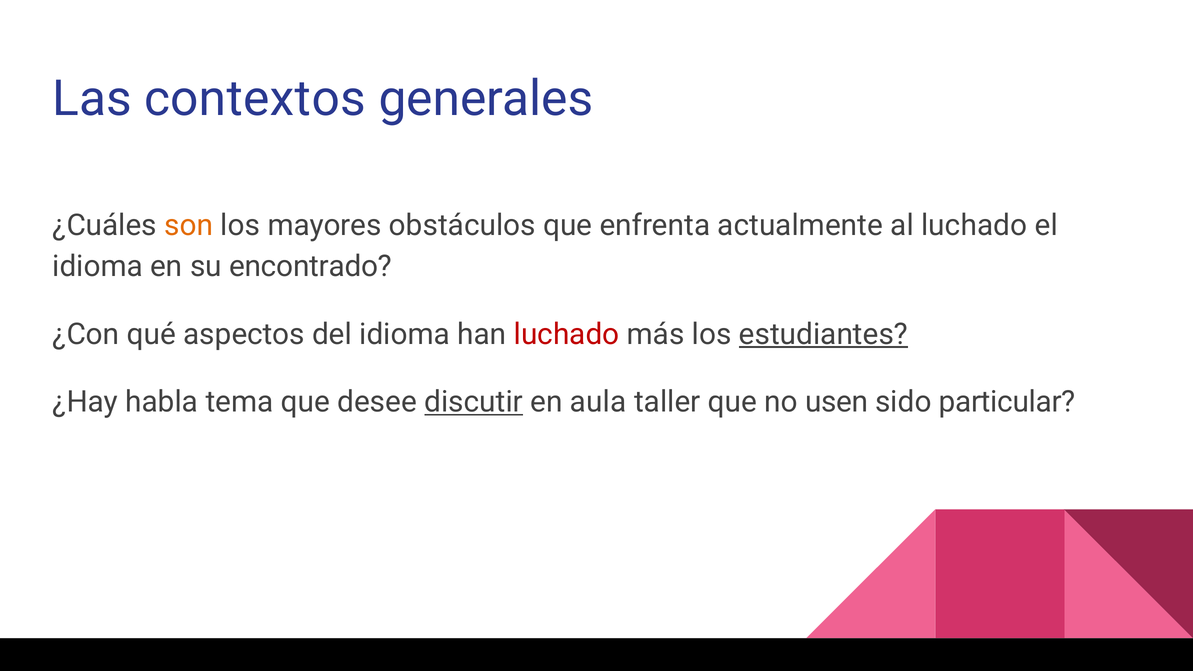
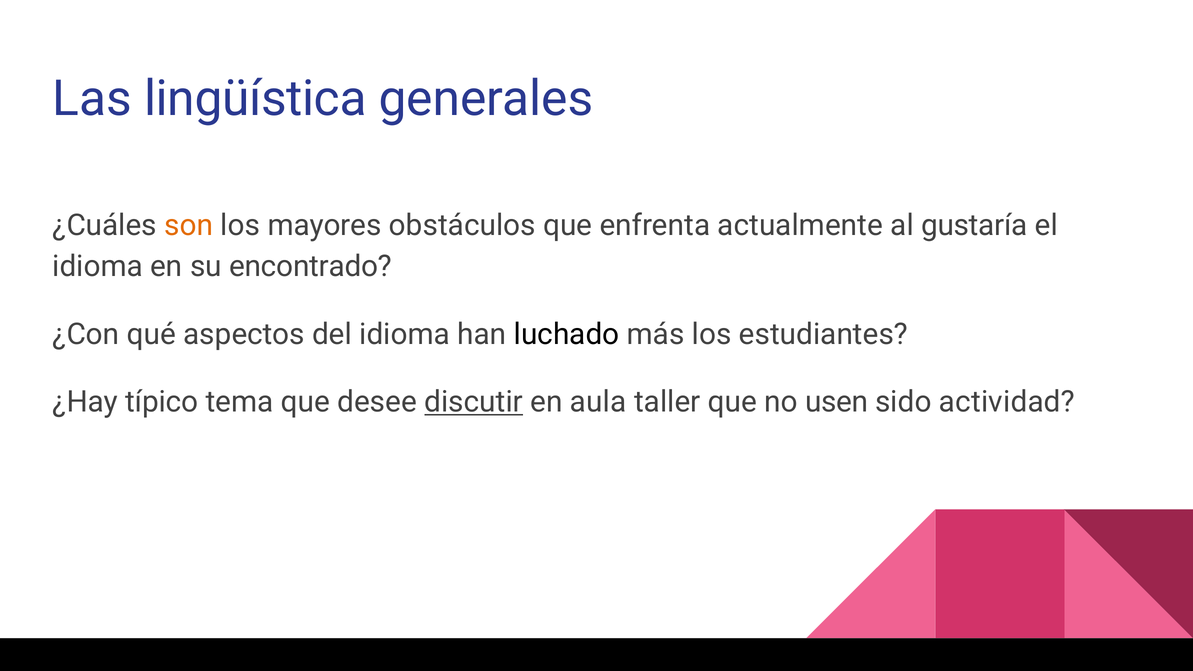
contextos: contextos -> lingüística
al luchado: luchado -> gustaría
luchado at (567, 334) colour: red -> black
estudiantes underline: present -> none
habla: habla -> típico
particular: particular -> actividad
